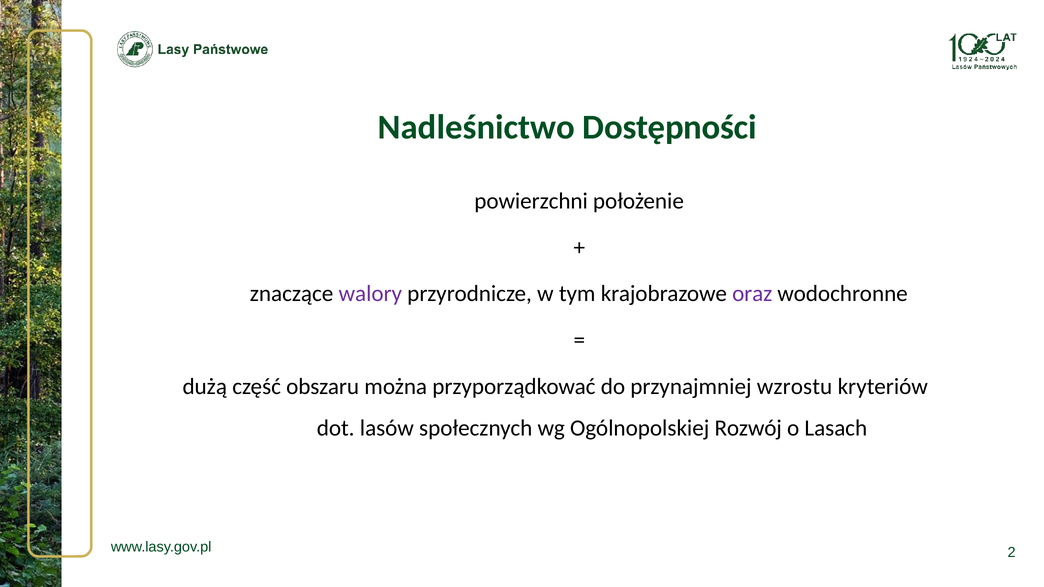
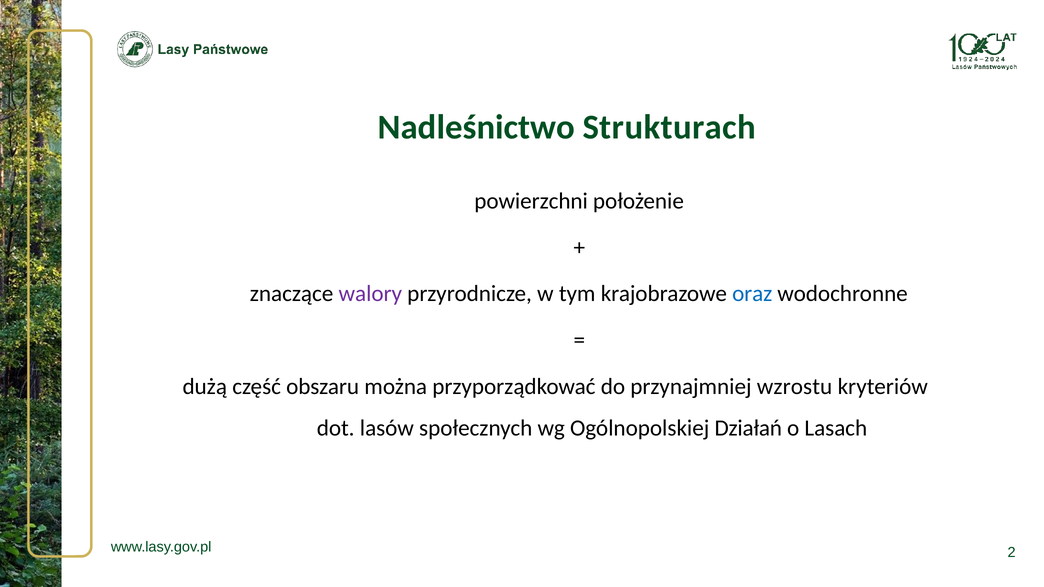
Dostępności: Dostępności -> Strukturach
oraz colour: purple -> blue
Rozwój: Rozwój -> Działań
